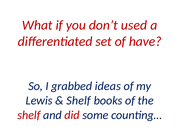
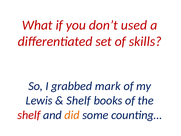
have: have -> skills
ideas: ideas -> mark
did colour: red -> orange
